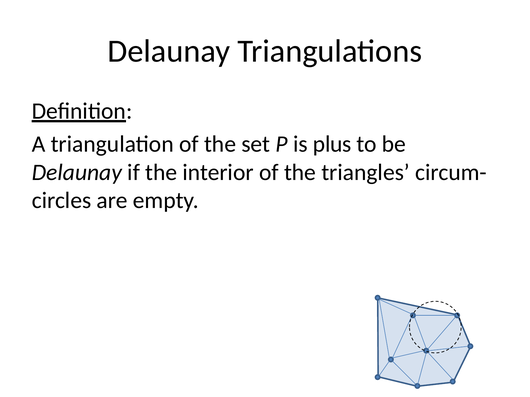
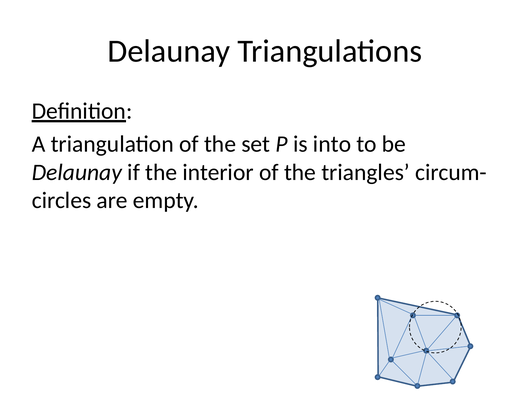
plus: plus -> into
